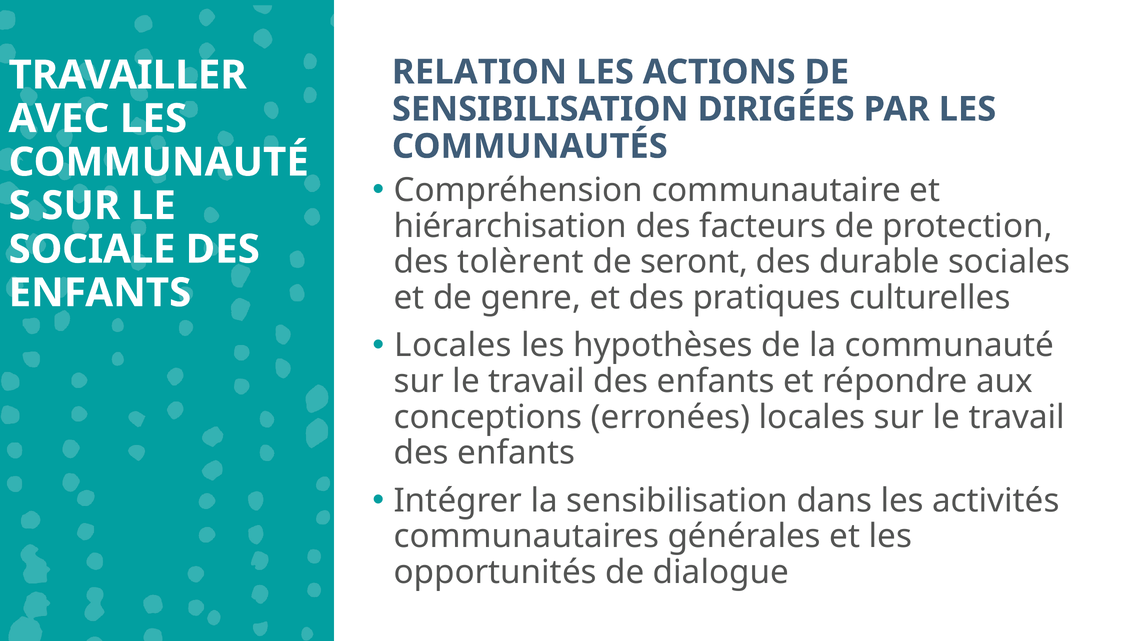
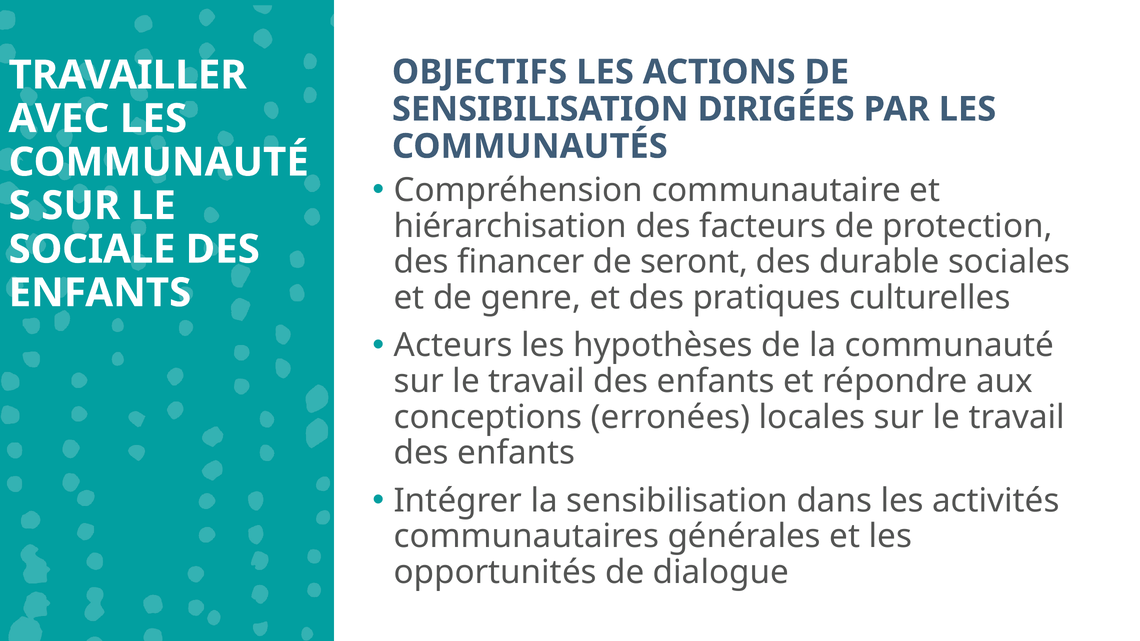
RELATION: RELATION -> OBJECTIFS
tolèrent: tolèrent -> financer
Locales at (453, 346): Locales -> Acteurs
